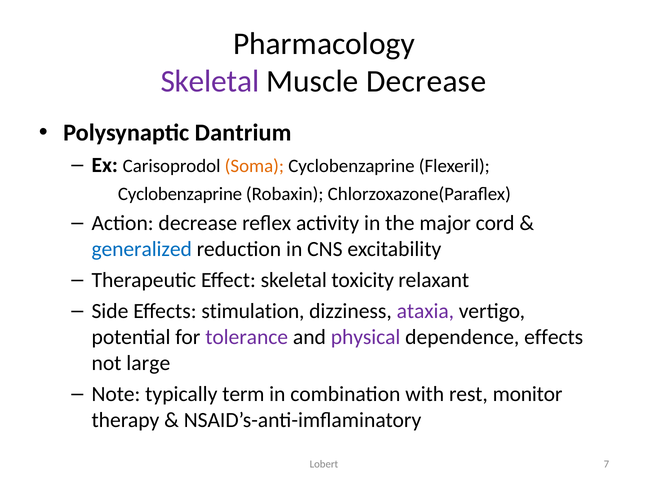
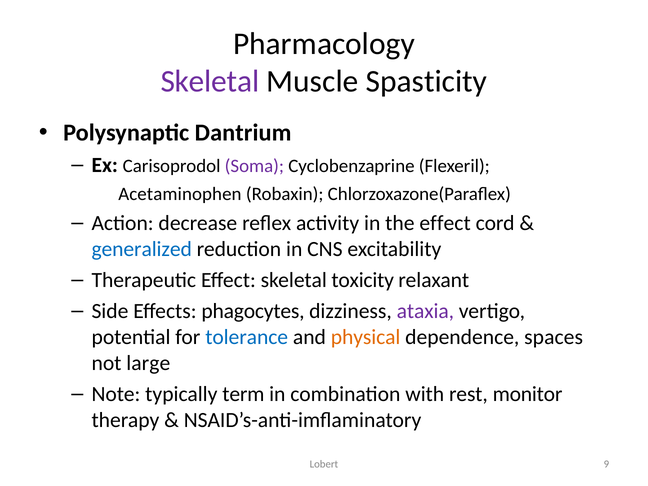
Muscle Decrease: Decrease -> Spasticity
Soma colour: orange -> purple
Cyclobenzaprine at (180, 194): Cyclobenzaprine -> Acetaminophen
the major: major -> effect
stimulation: stimulation -> phagocytes
tolerance colour: purple -> blue
physical colour: purple -> orange
dependence effects: effects -> spaces
7: 7 -> 9
